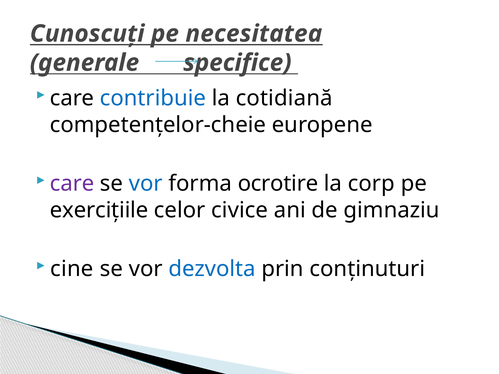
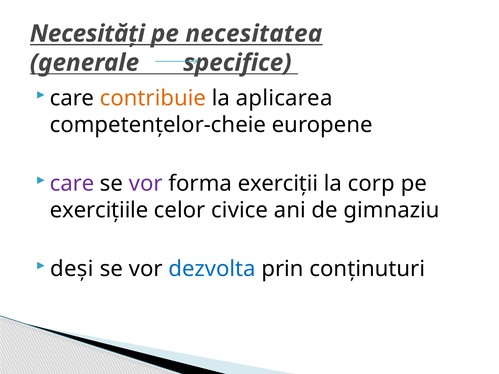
Cunoscuți: Cunoscuți -> Necesități
contribuie colour: blue -> orange
cotidiană: cotidiană -> aplicarea
vor at (146, 184) colour: blue -> purple
ocrotire: ocrotire -> exerciții
cine: cine -> deși
